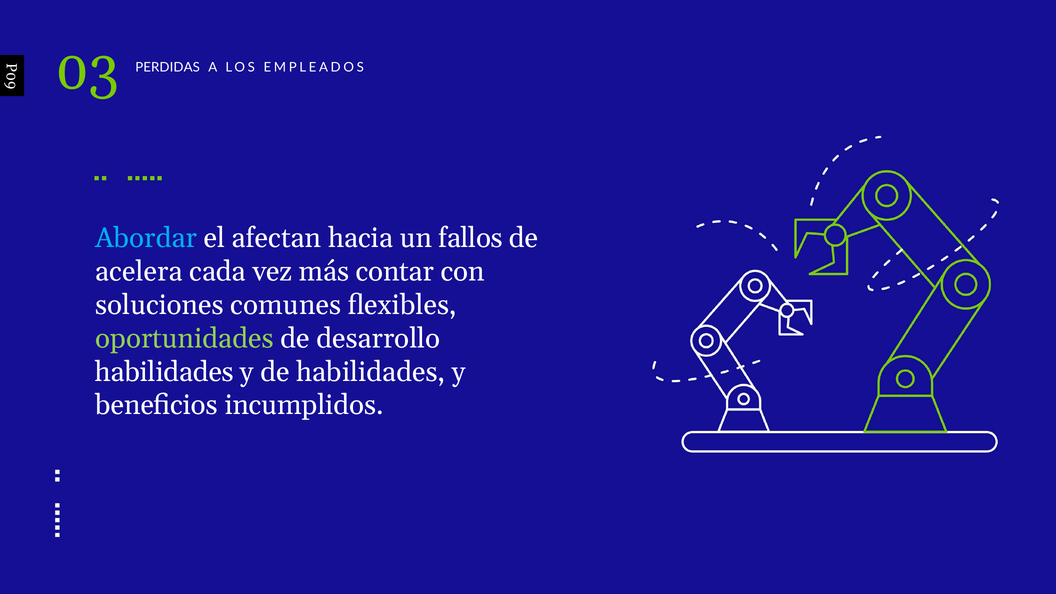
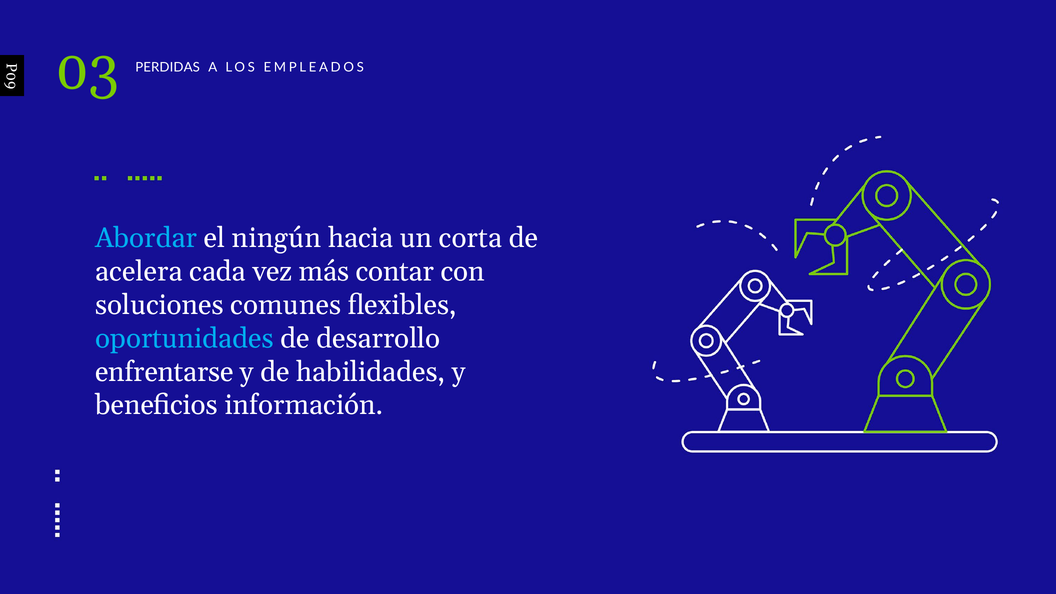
afectan: afectan -> ningún
fallos: fallos -> corta
oportunidades colour: light green -> light blue
habilidades at (164, 372): habilidades -> enfrentarse
incumplidos: incumplidos -> información
